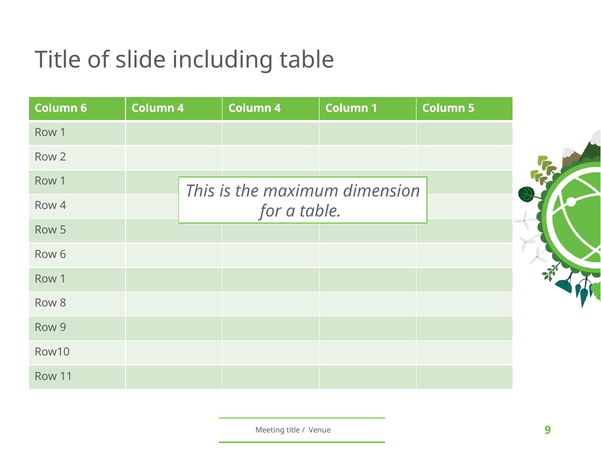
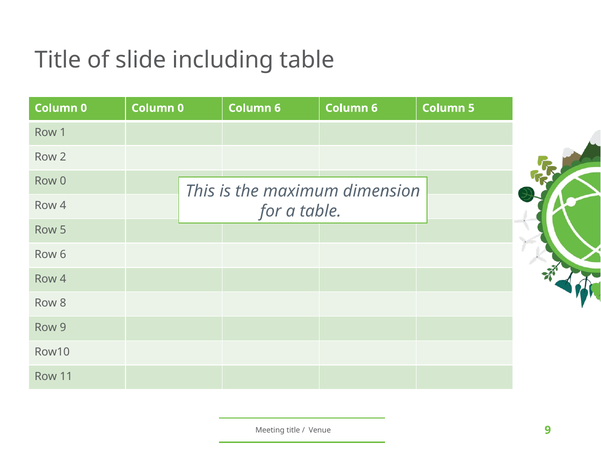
6 at (84, 108): 6 -> 0
4 at (181, 108): 4 -> 0
4 at (278, 108): 4 -> 6
1 at (374, 108): 1 -> 6
1 at (63, 181): 1 -> 0
1 at (63, 279): 1 -> 4
